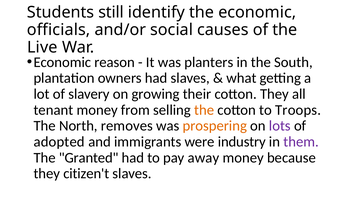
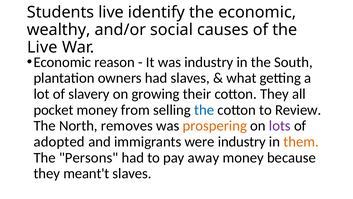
Students still: still -> live
officials: officials -> wealthy
was planters: planters -> industry
tenant: tenant -> pocket
the at (204, 110) colour: orange -> blue
Troops: Troops -> Review
them colour: purple -> orange
Granted: Granted -> Persons
citizen't: citizen't -> meant't
